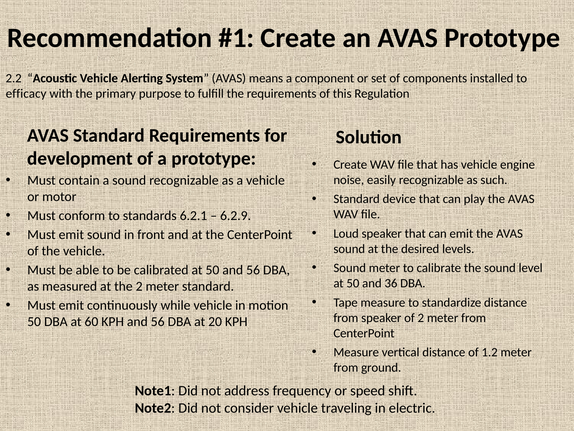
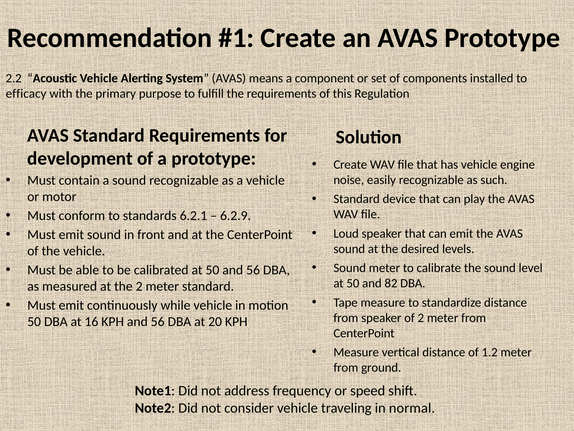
36: 36 -> 82
60: 60 -> 16
electric: electric -> normal
